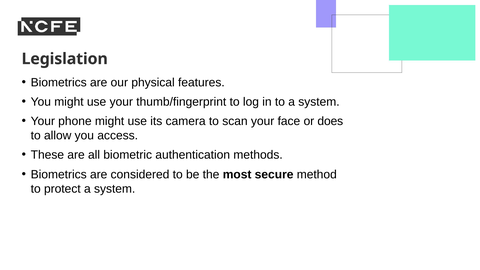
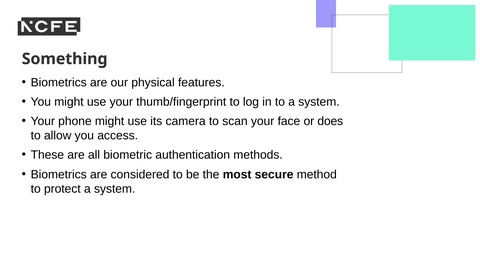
Legislation: Legislation -> Something
